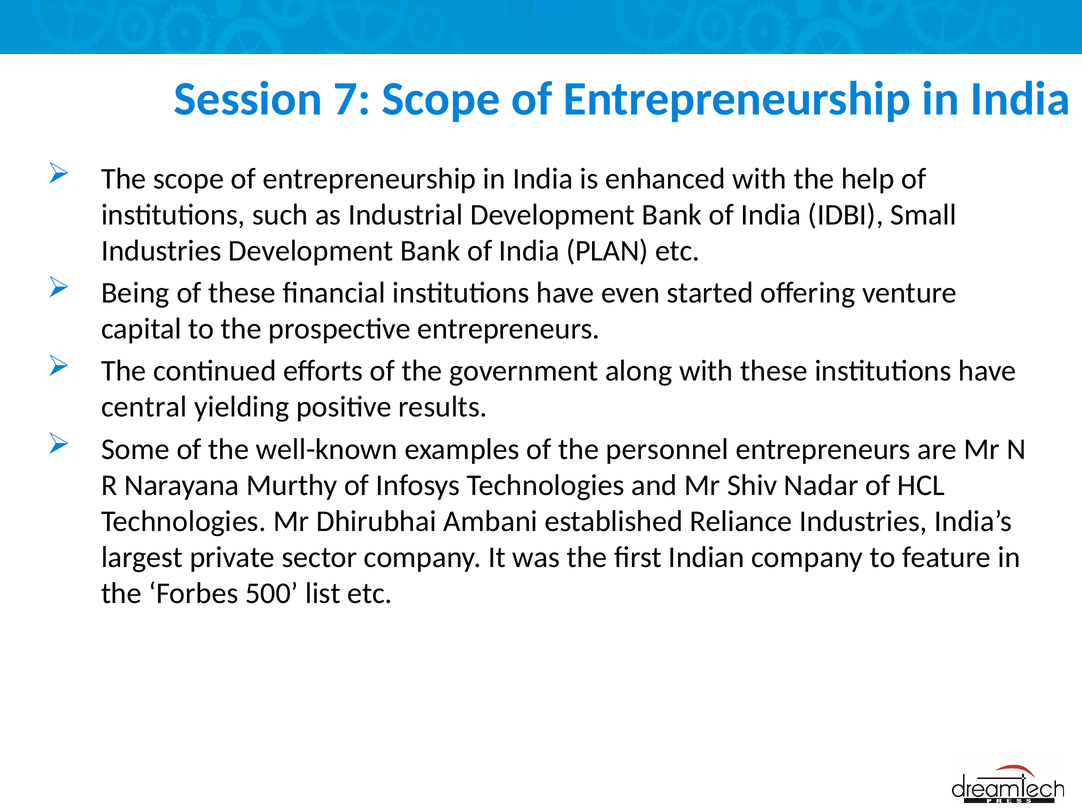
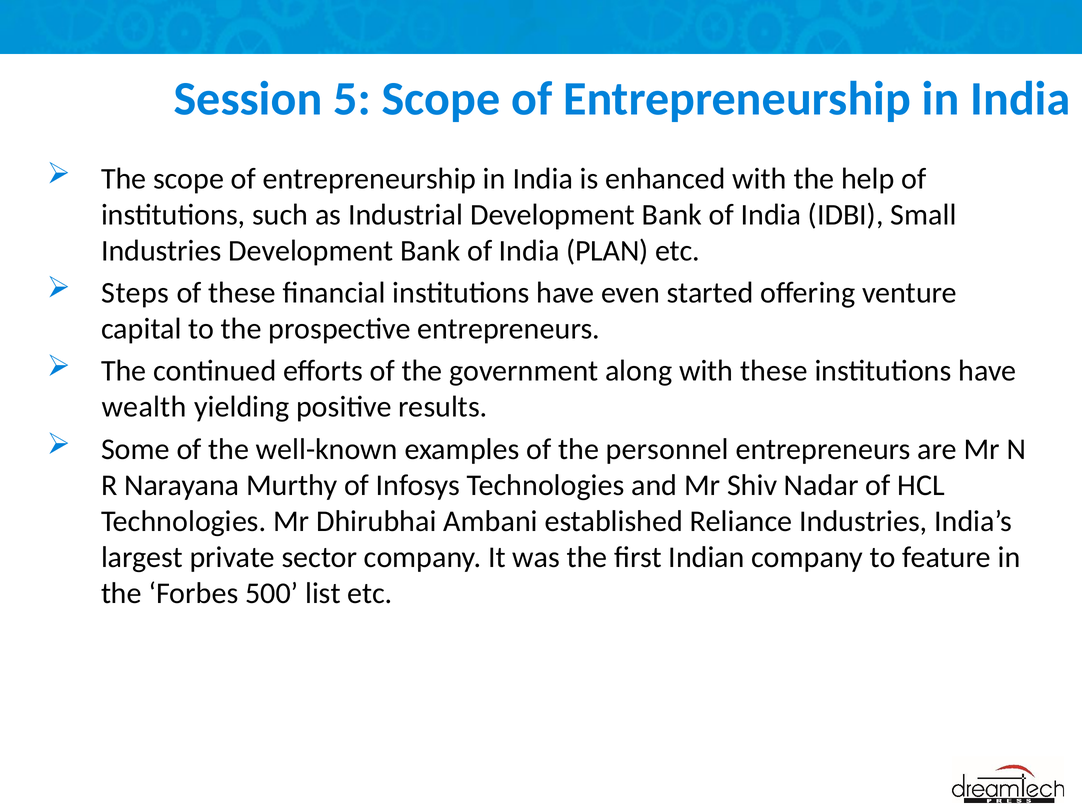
7: 7 -> 5
Being: Being -> Steps
central: central -> wealth
